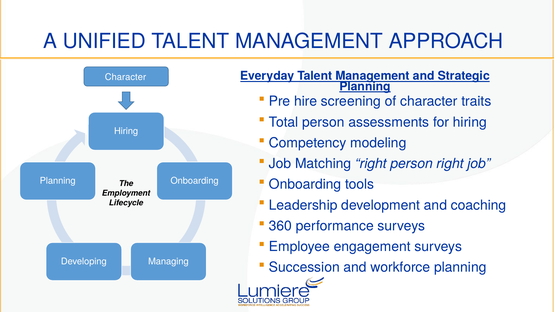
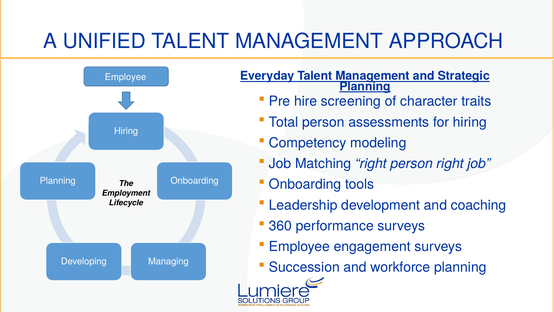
Character at (125, 77): Character -> Employee
